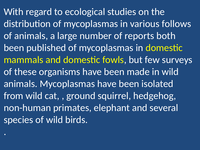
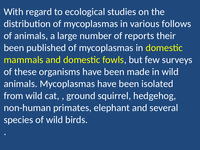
both: both -> their
